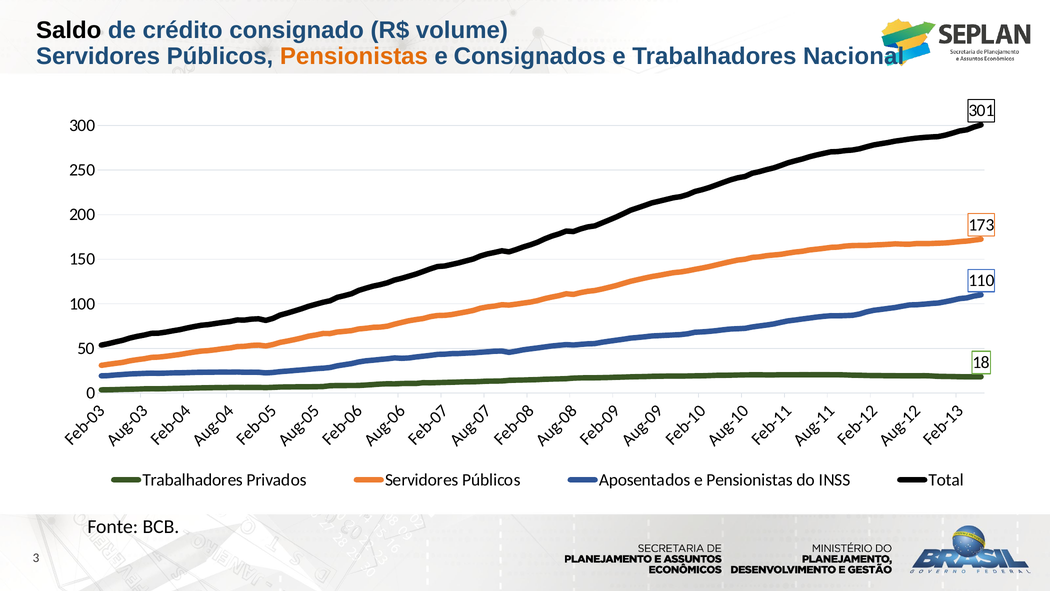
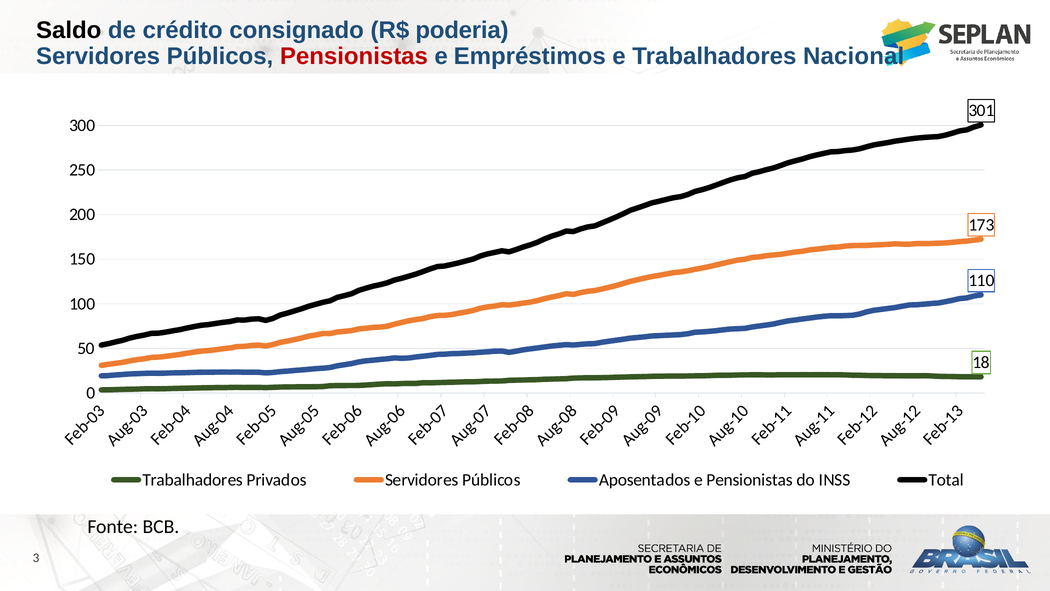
volume: volume -> poderia
Pensionistas at (354, 56) colour: orange -> red
Consignados: Consignados -> Empréstimos
